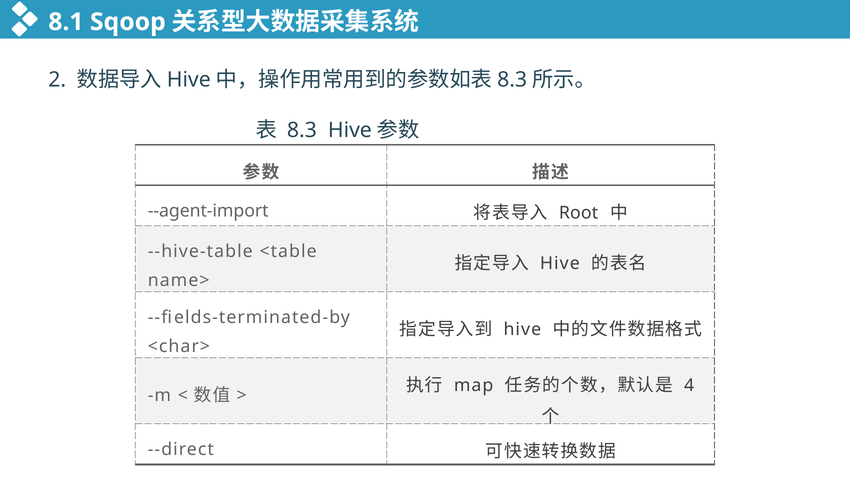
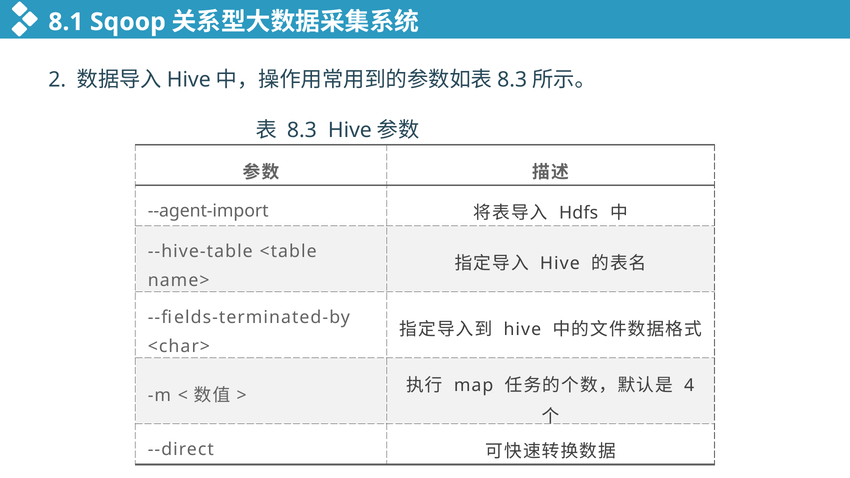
Root: Root -> Hdfs
